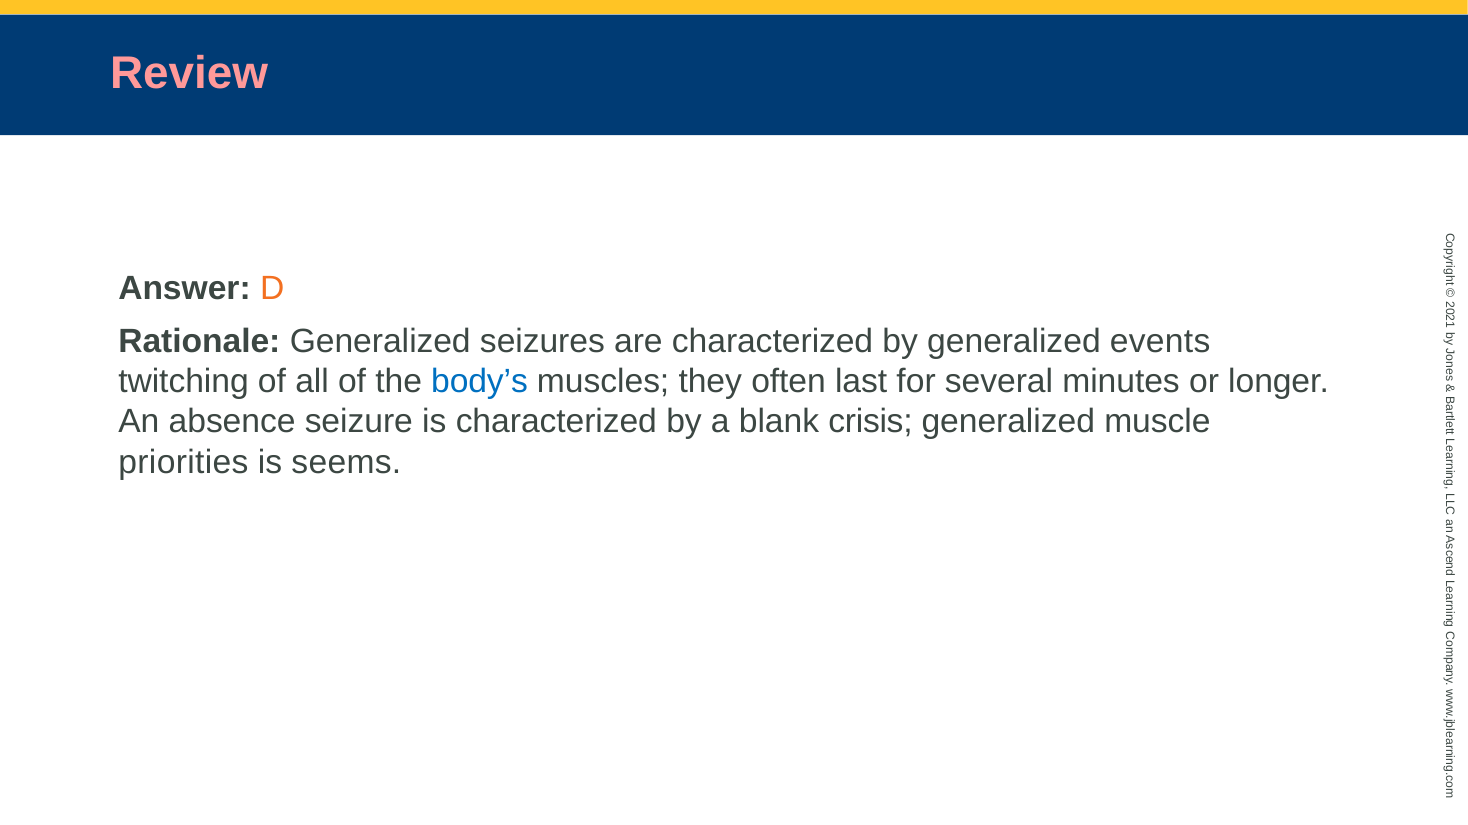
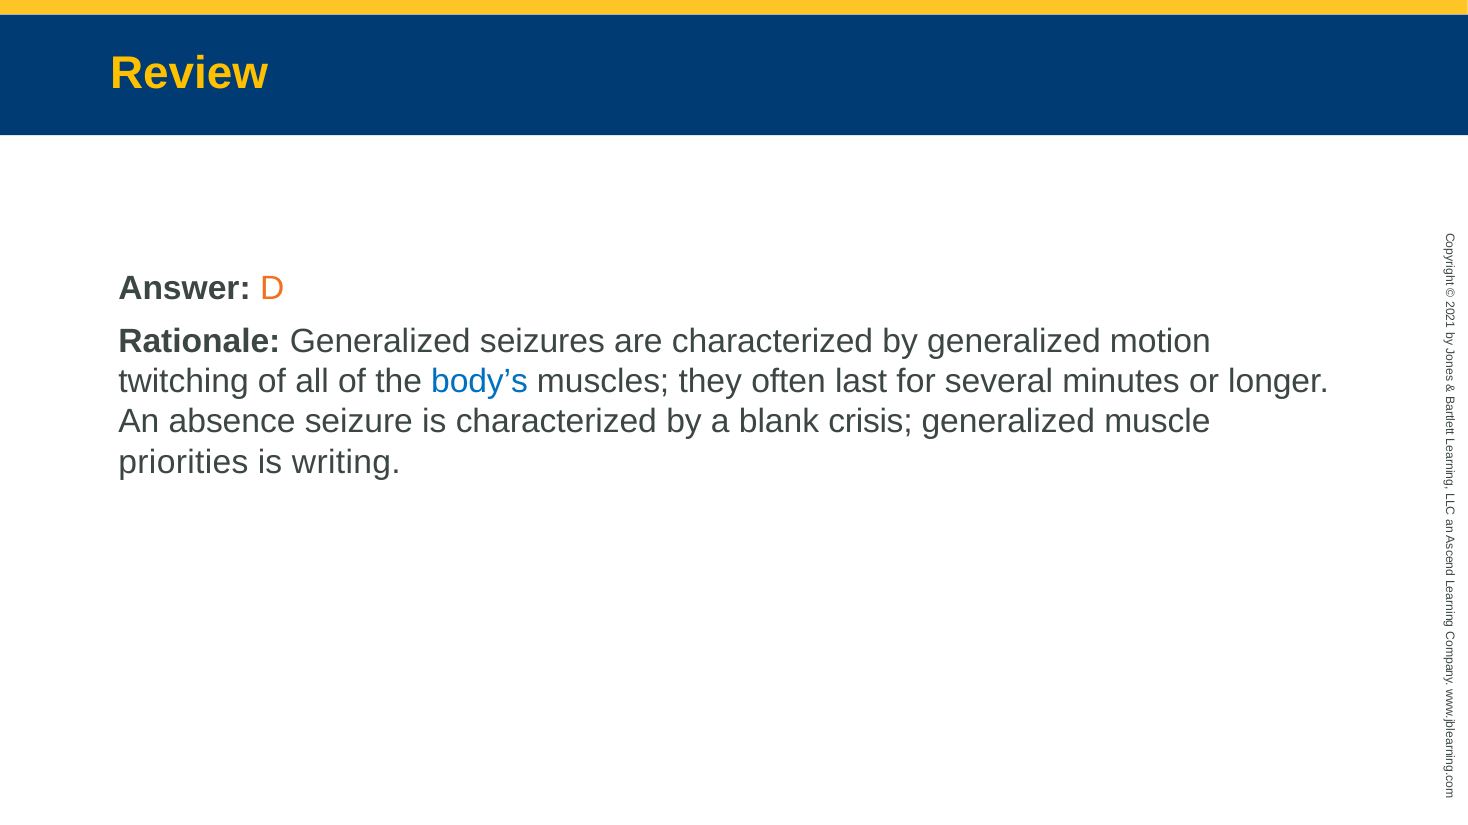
Review colour: pink -> yellow
events: events -> motion
seems: seems -> writing
